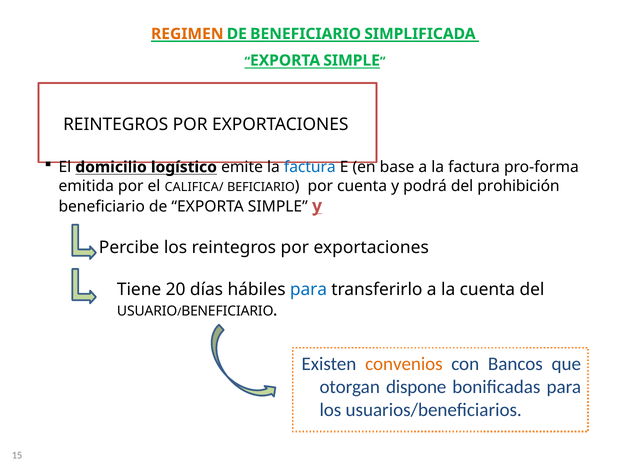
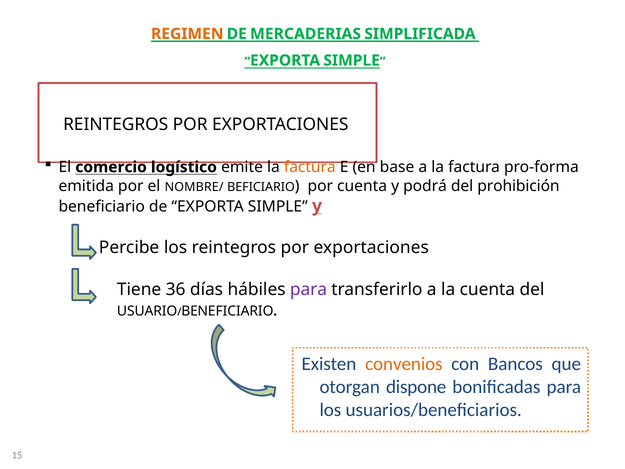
DE BENEFICIARIO: BENEFICIARIO -> MERCADERIAS
domicilio: domicilio -> comercio
factura at (310, 167) colour: blue -> orange
CALIFICA/: CALIFICA/ -> NOMBRE/
20: 20 -> 36
para at (308, 289) colour: blue -> purple
